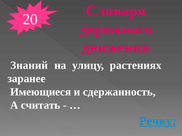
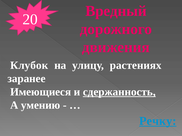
Словаря: Словаря -> Вредный
Знаний: Знаний -> Клубок
сдержанность underline: none -> present
считать: считать -> умению
